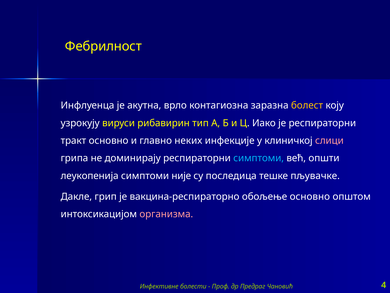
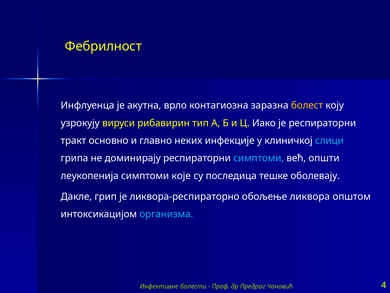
слици colour: pink -> light blue
није: није -> које
пљувачке: пљувачке -> оболевају
вакцина-респираторно: вакцина-респираторно -> ликвора-респираторно
обољење основно: основно -> ликвора
организма colour: pink -> light blue
